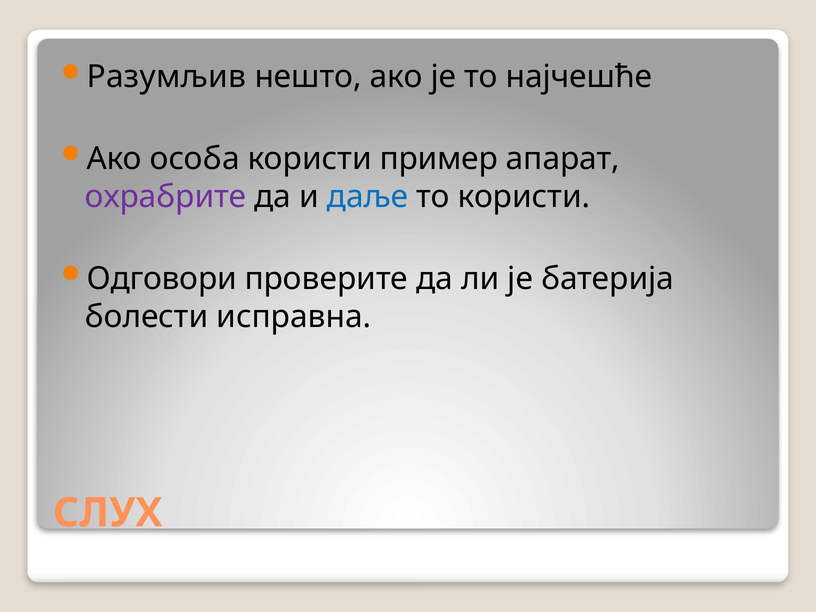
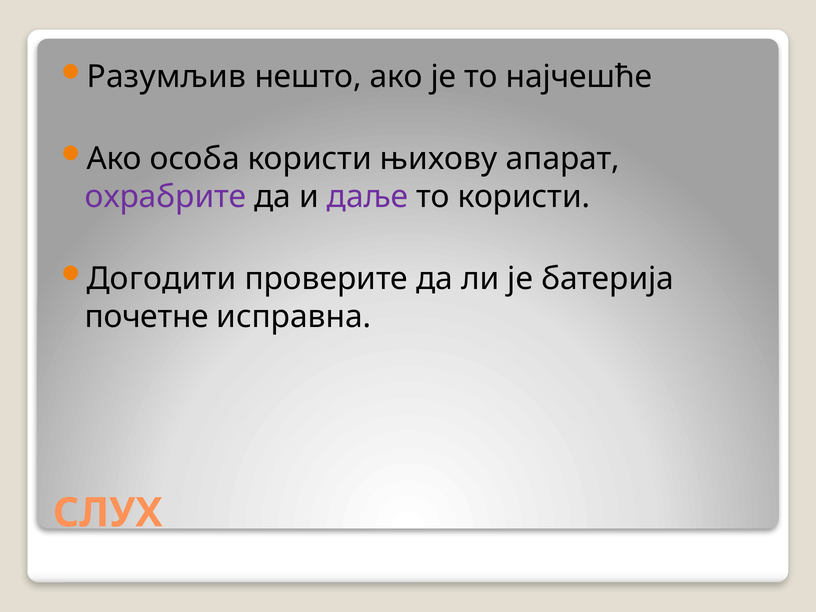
пример: пример -> њихову
даље colour: blue -> purple
Одговори: Одговори -> Догодити
болести: болести -> почетне
